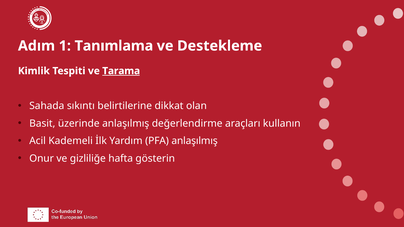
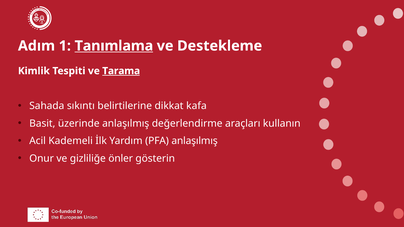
Tanımlama underline: none -> present
olan: olan -> kafa
hafta: hafta -> önler
